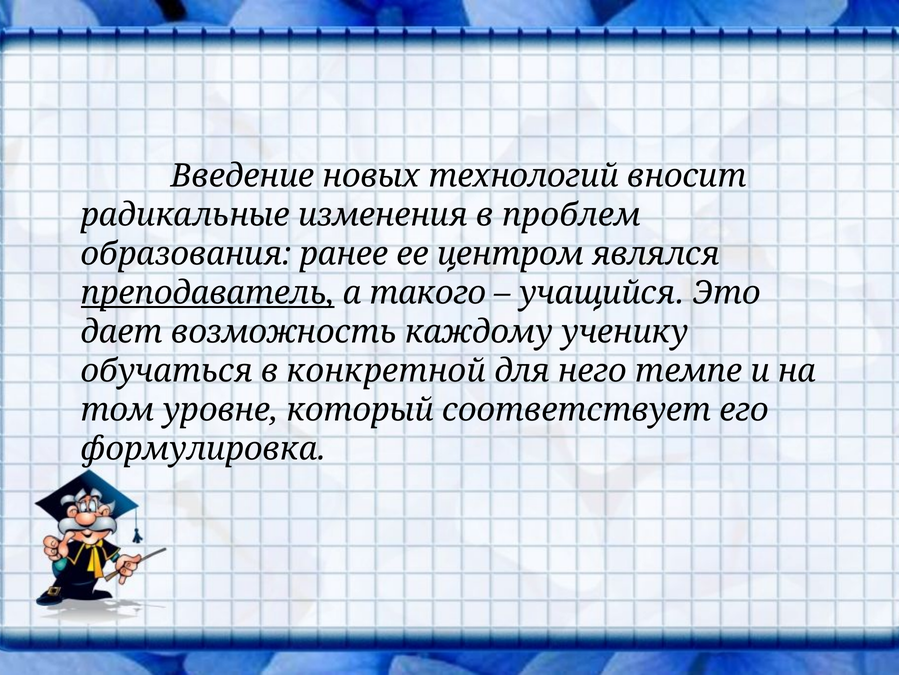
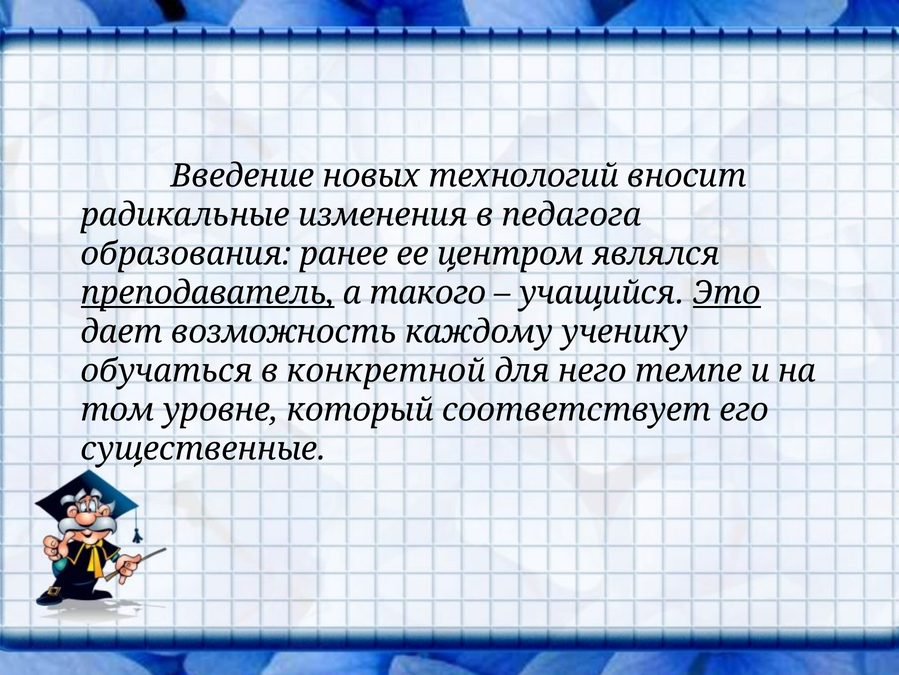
проблем: проблем -> педагога
Это underline: none -> present
формулировка: формулировка -> существенные
